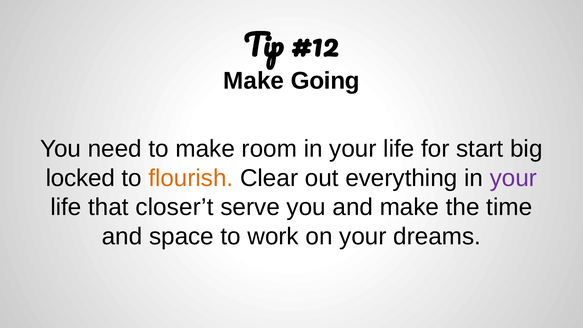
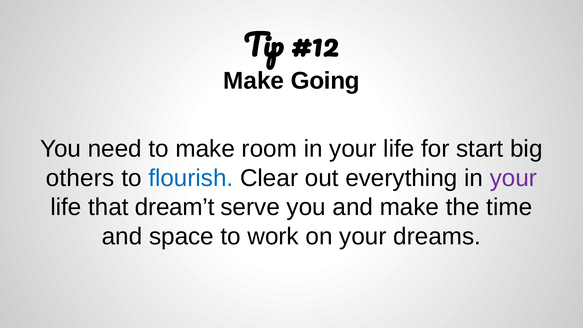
locked: locked -> others
flourish colour: orange -> blue
closer’t: closer’t -> dream’t
